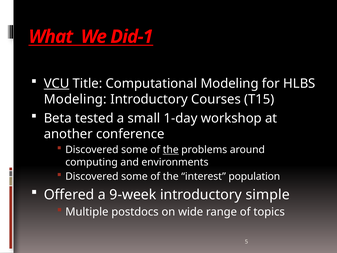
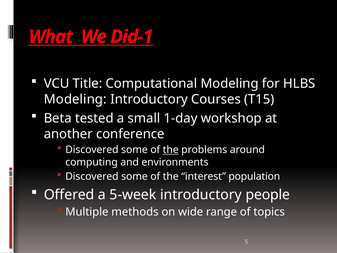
VCU underline: present -> none
9-week: 9-week -> 5-week
simple: simple -> people
postdocs: postdocs -> methods
